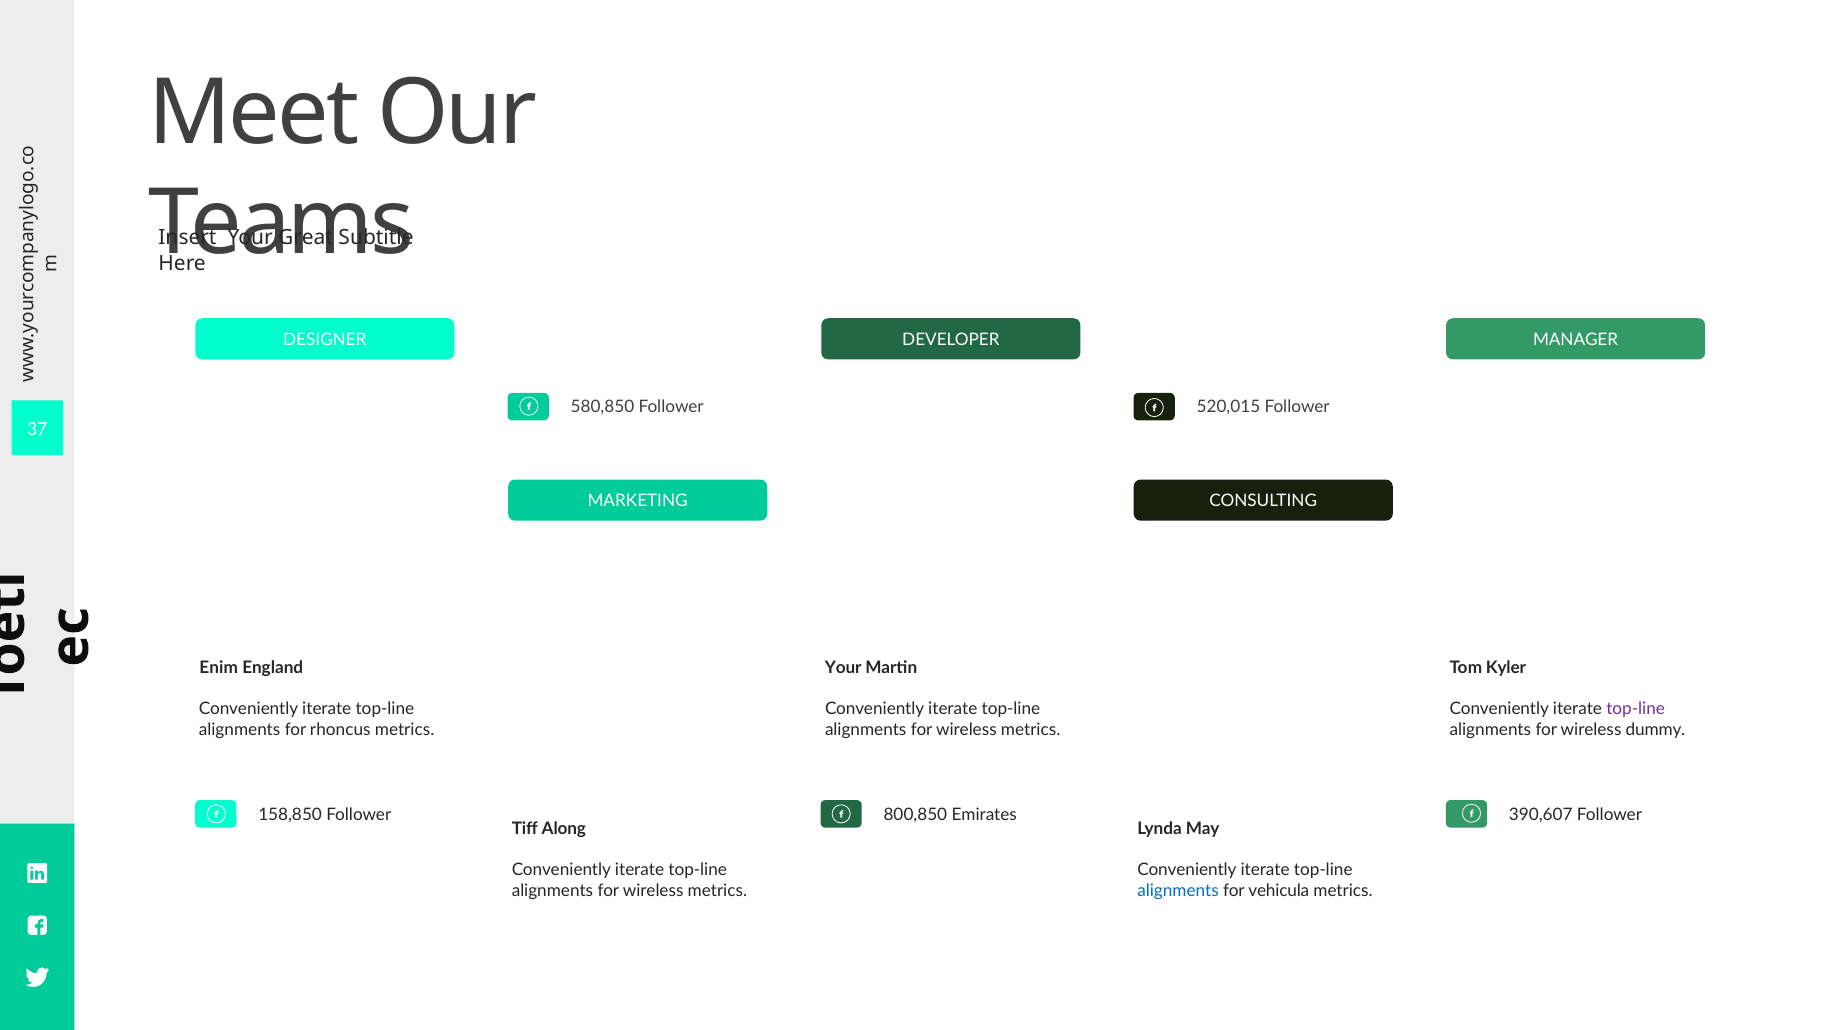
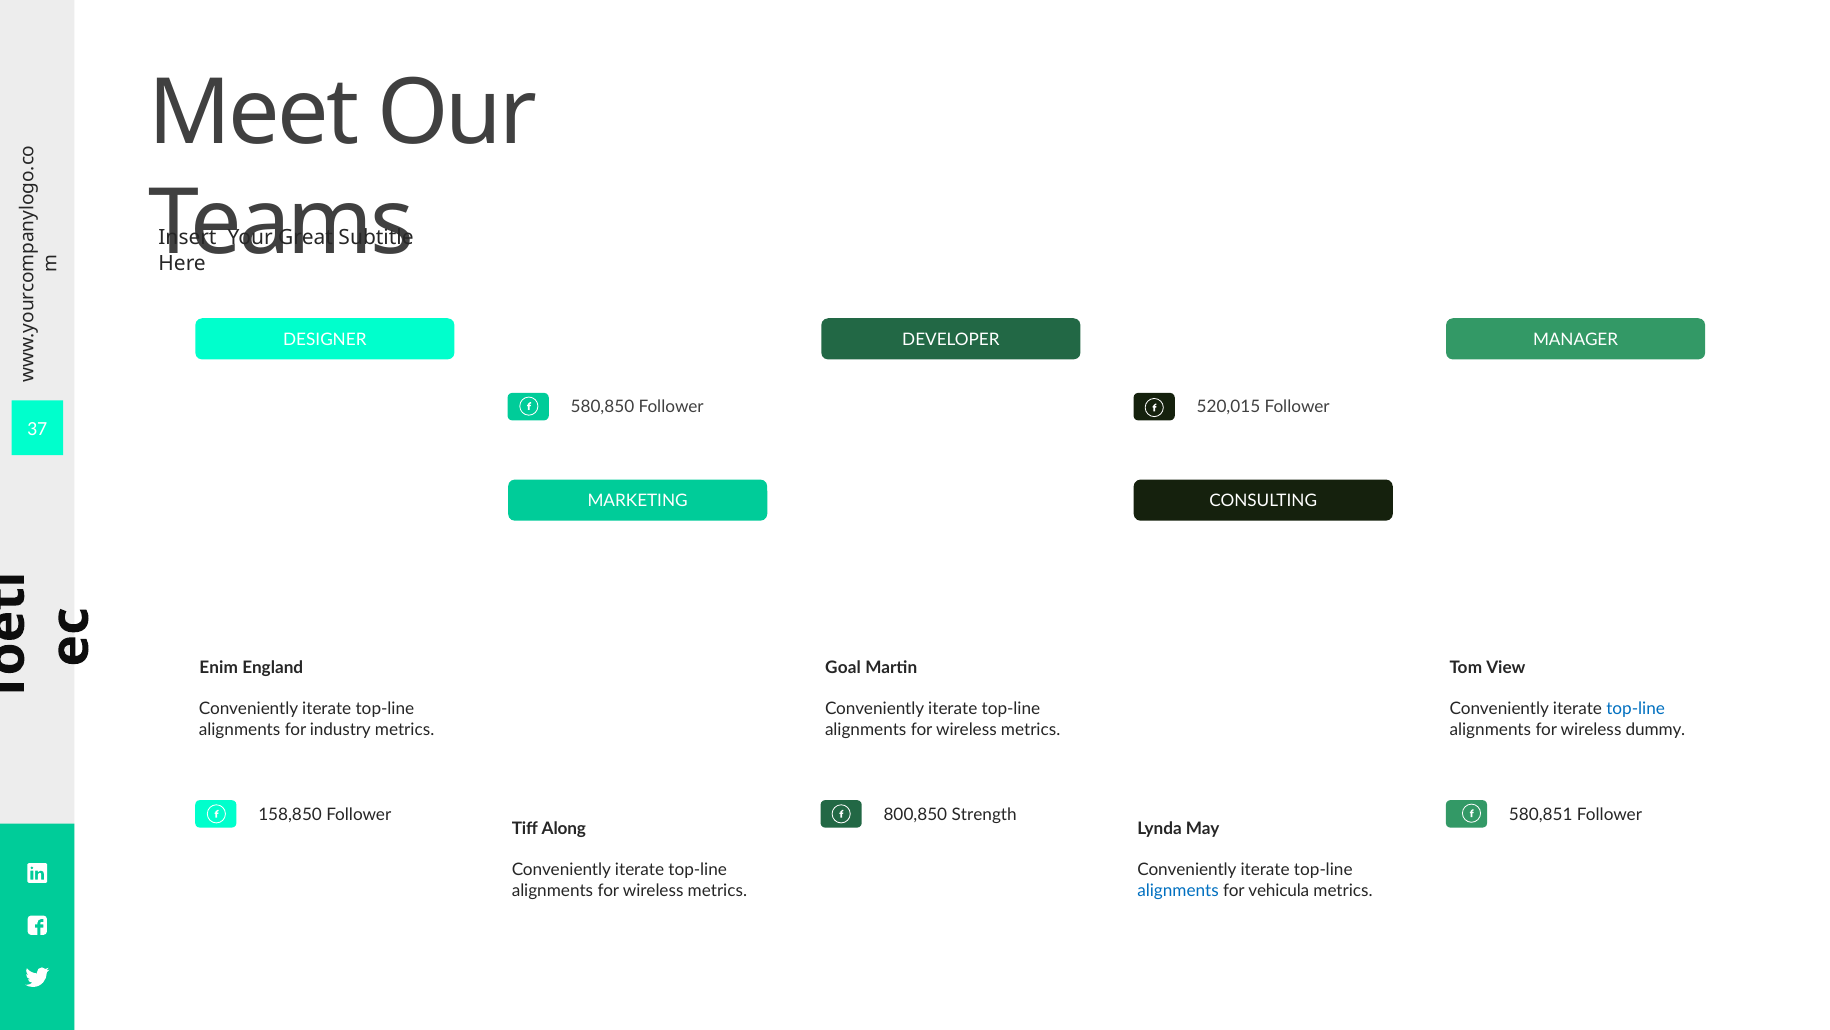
Your at (843, 667): Your -> Goal
Kyler: Kyler -> View
top-line at (1636, 708) colour: purple -> blue
rhoncus: rhoncus -> industry
Emirates: Emirates -> Strength
390,607: 390,607 -> 580,851
